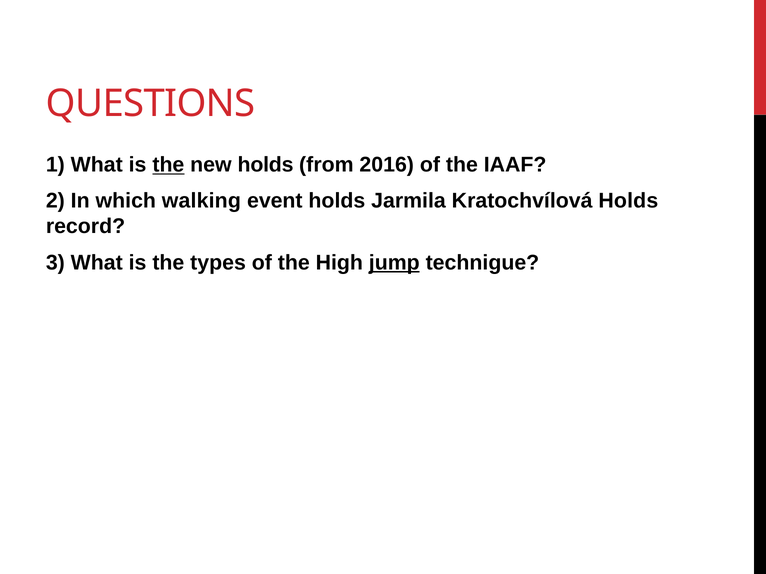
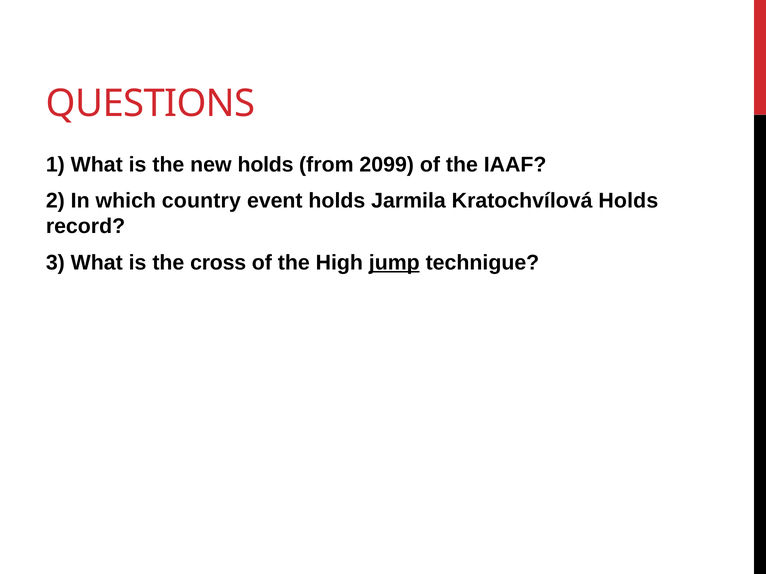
the at (168, 165) underline: present -> none
2016: 2016 -> 2099
walking: walking -> country
types: types -> cross
